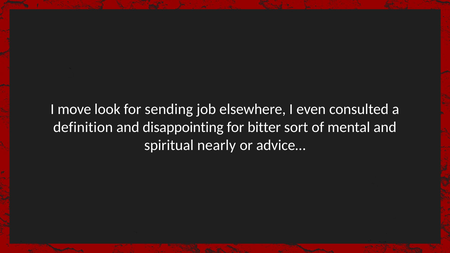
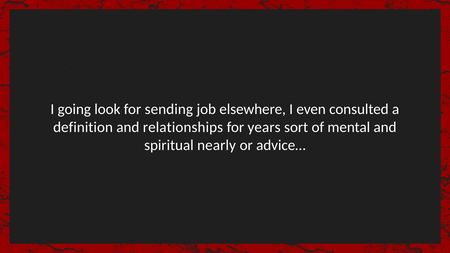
move: move -> going
disappointing: disappointing -> relationships
bitter: bitter -> years
